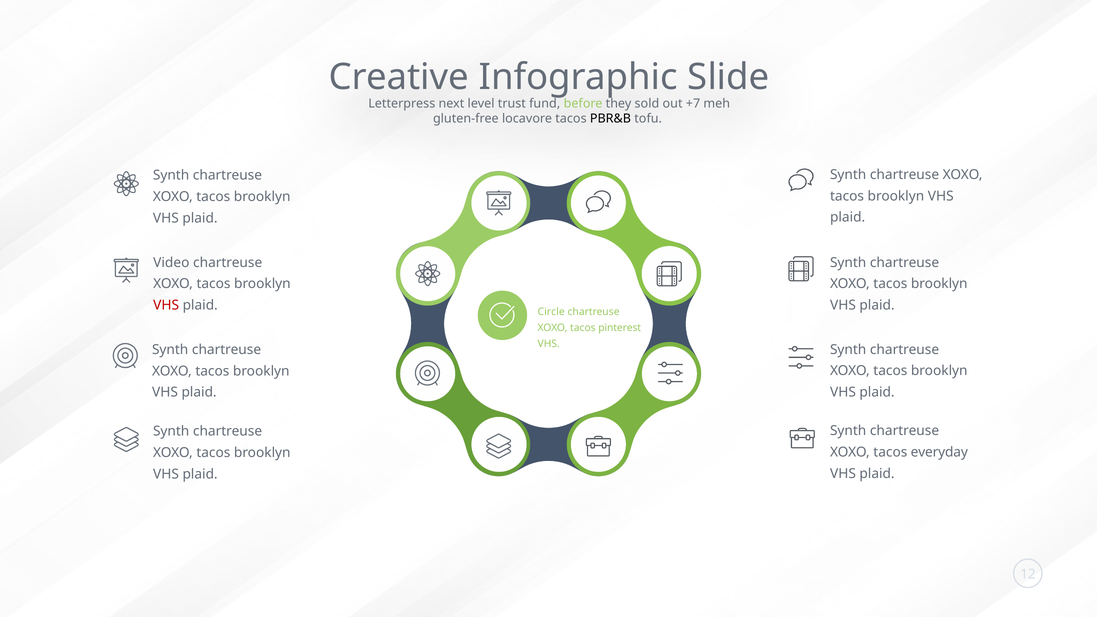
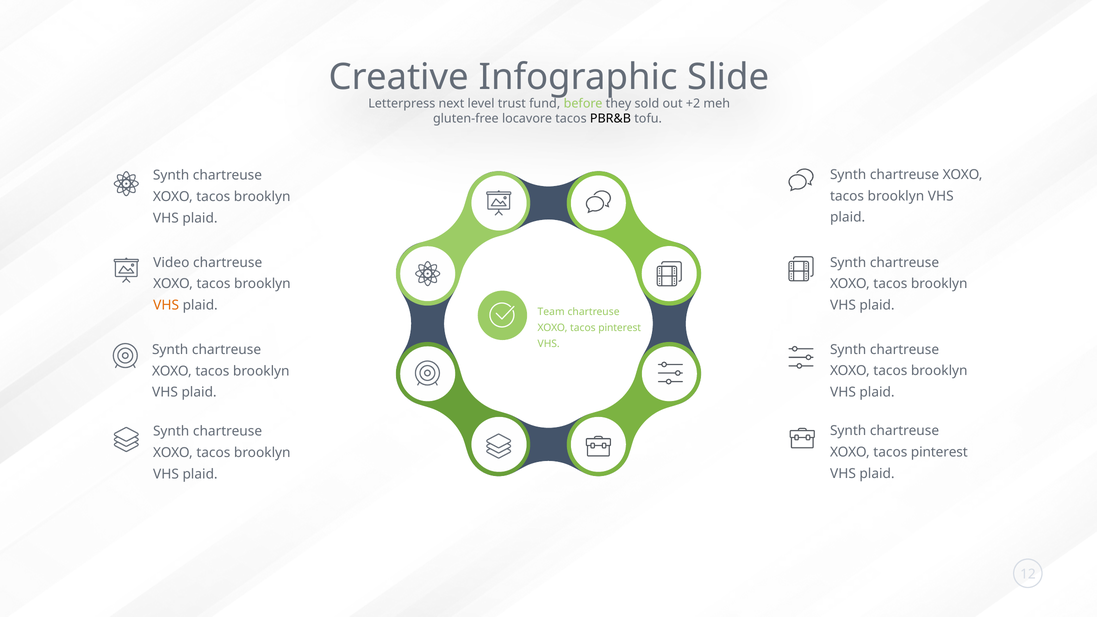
+7: +7 -> +2
VHS at (166, 305) colour: red -> orange
Circle: Circle -> Team
everyday at (939, 452): everyday -> pinterest
